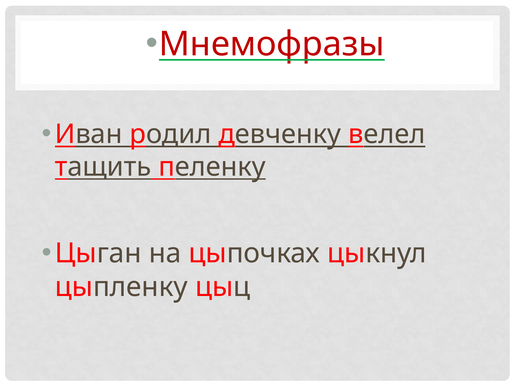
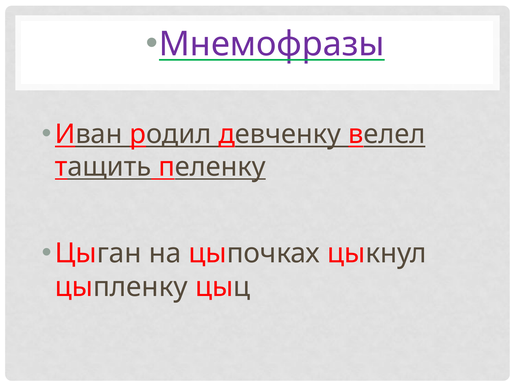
Мнемофразы colour: red -> purple
